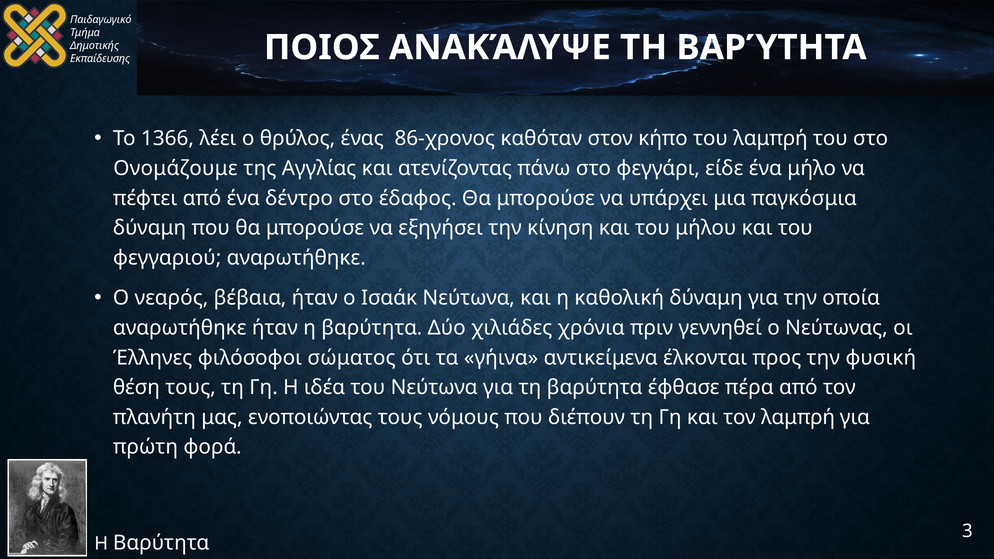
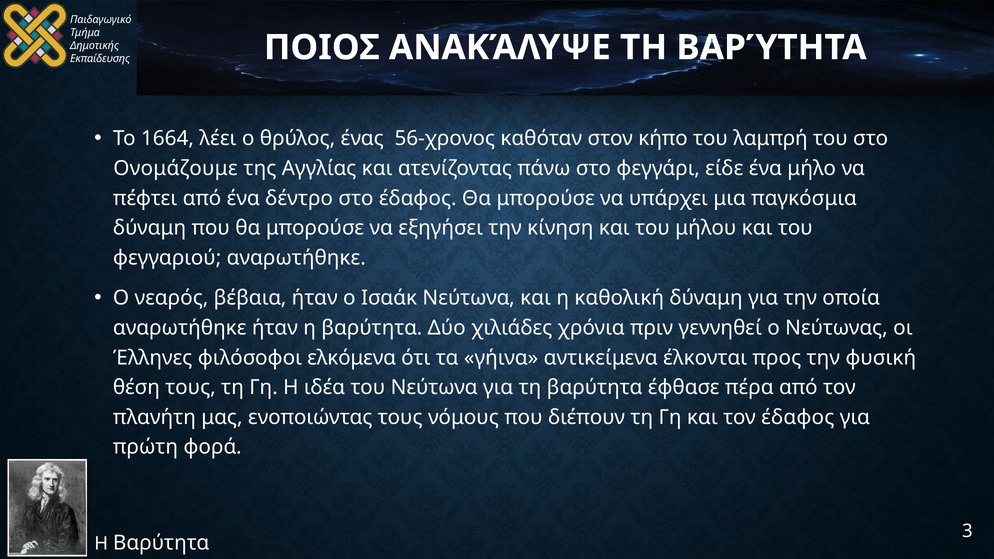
1366: 1366 -> 1664
86-χρονος: 86-χρονος -> 56-χρονος
σώματος: σώματος -> ελκόμενα
τον λαμπρή: λαμπρή -> έδαφος
